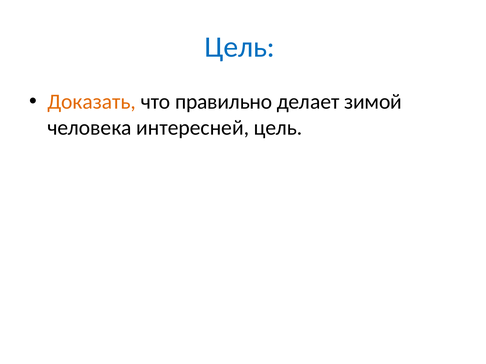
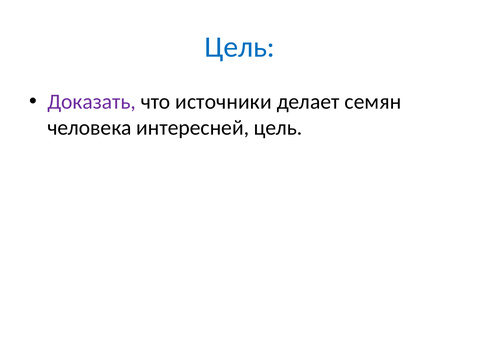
Доказать colour: orange -> purple
правильно: правильно -> источники
зимой: зимой -> семян
